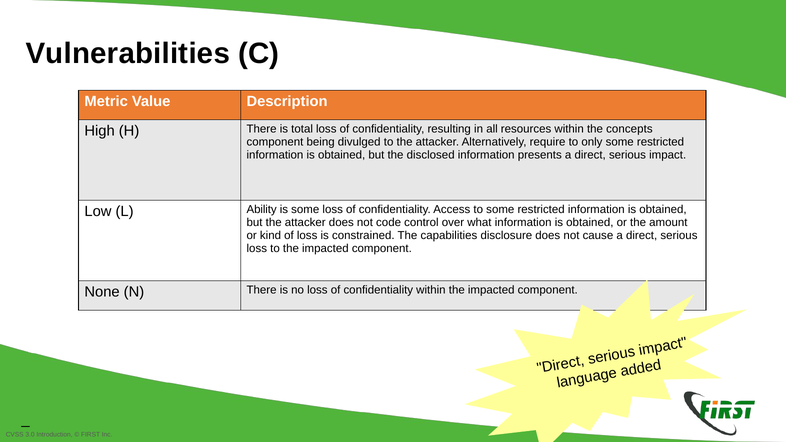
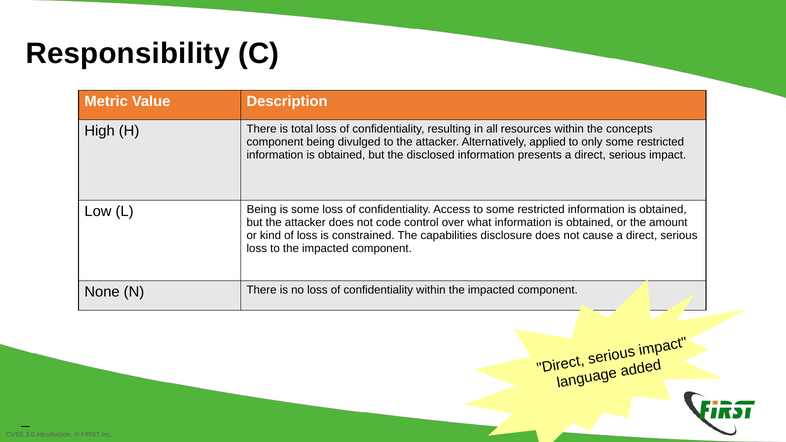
Vulnerabilities: Vulnerabilities -> Responsibility
require: require -> applied
L Ability: Ability -> Being
